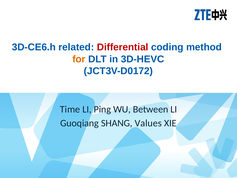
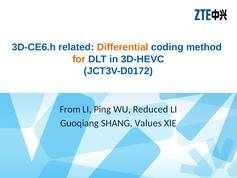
Differential colour: red -> orange
Time: Time -> From
Between: Between -> Reduced
